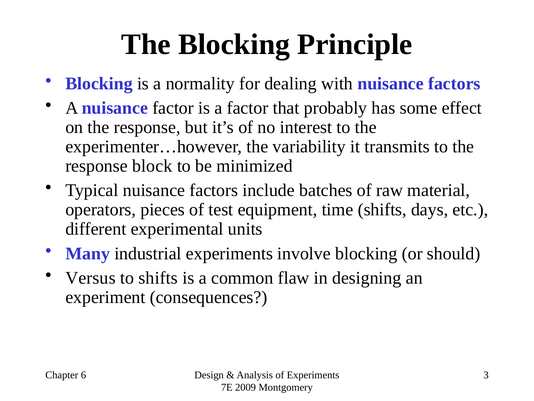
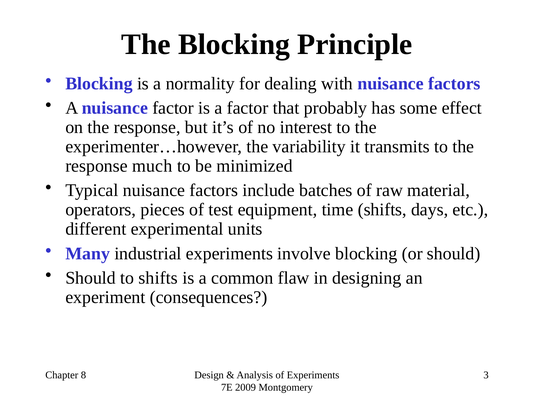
block: block -> much
Versus at (91, 278): Versus -> Should
6: 6 -> 8
